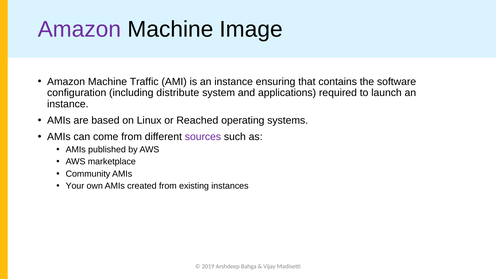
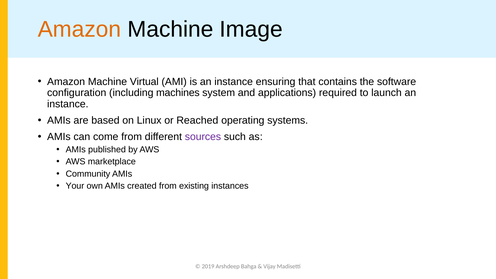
Amazon at (79, 29) colour: purple -> orange
Traffic: Traffic -> Virtual
distribute: distribute -> machines
